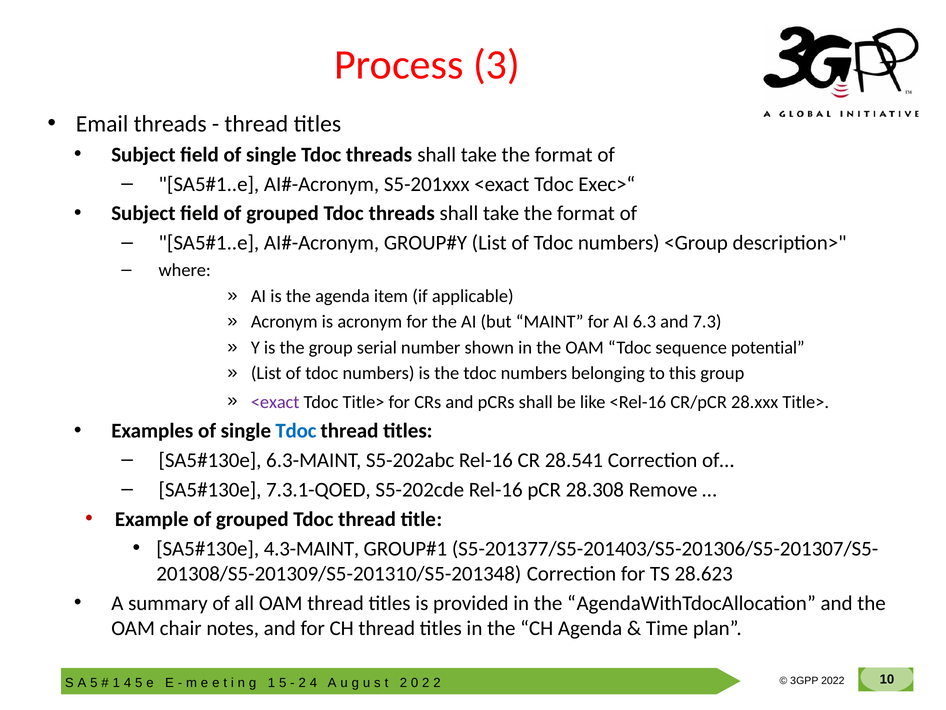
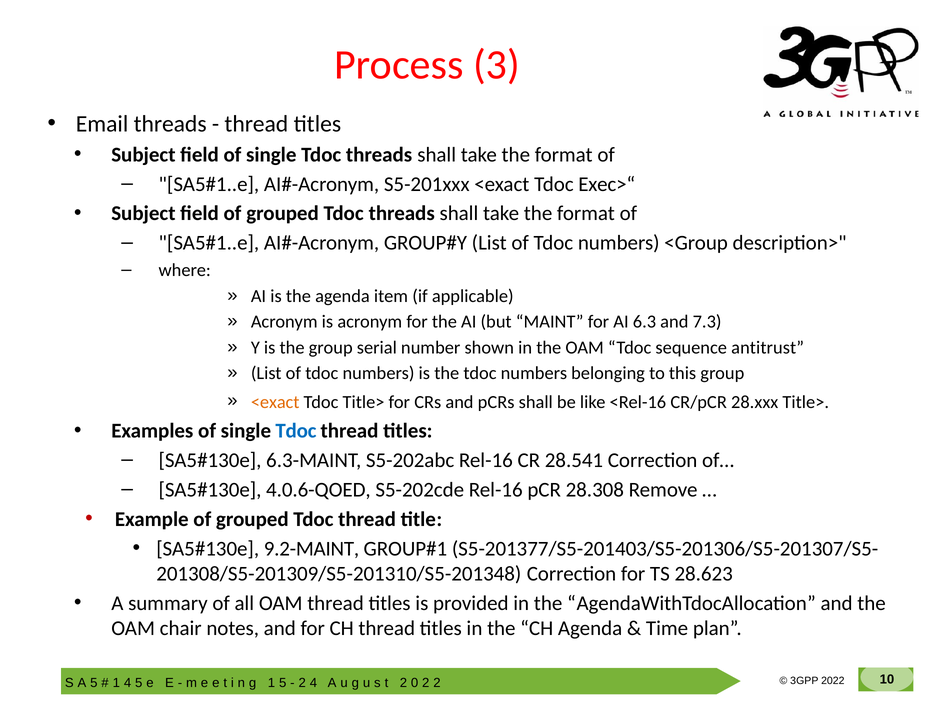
potential: potential -> antitrust
<exact at (275, 402) colour: purple -> orange
7.3.1-QOED: 7.3.1-QOED -> 4.0.6-QOED
4.3-MAINT: 4.3-MAINT -> 9.2-MAINT
